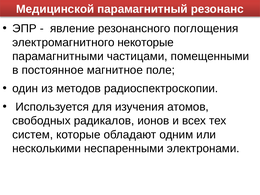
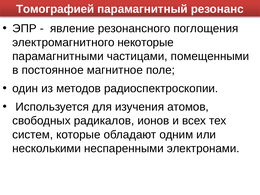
Медицинской: Медицинской -> Томографией
